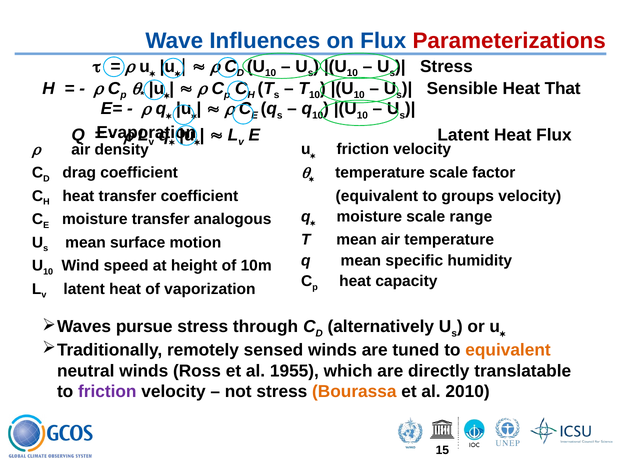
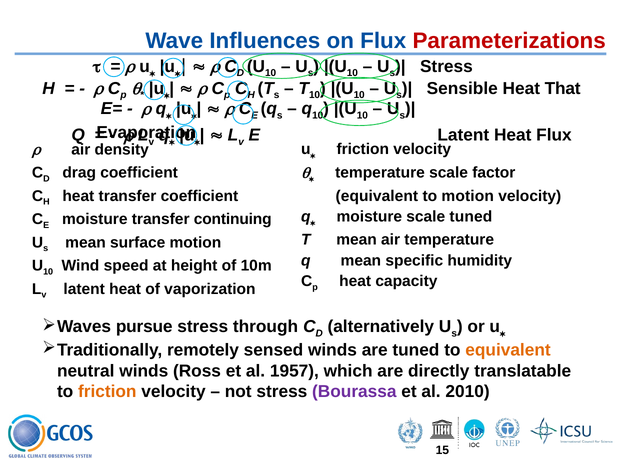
to groups: groups -> motion
scale range: range -> tuned
analogous: analogous -> continuing
1955: 1955 -> 1957
friction at (107, 391) colour: purple -> orange
Bourassa colour: orange -> purple
